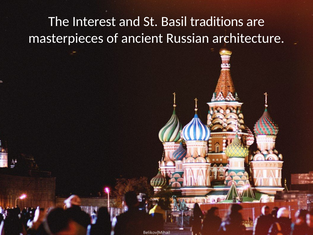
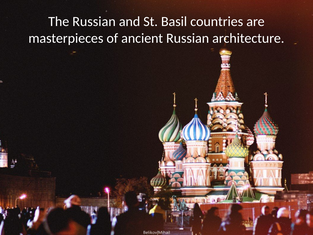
The Interest: Interest -> Russian
traditions: traditions -> countries
